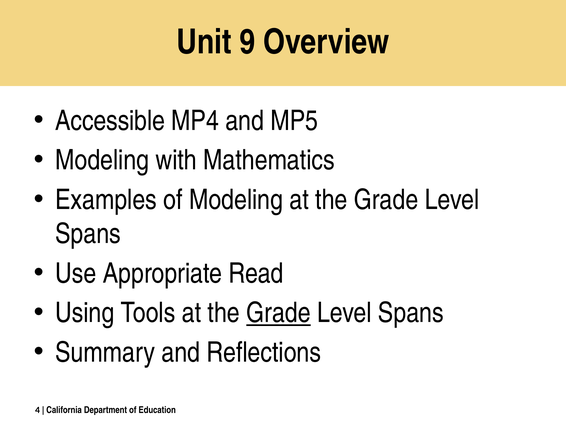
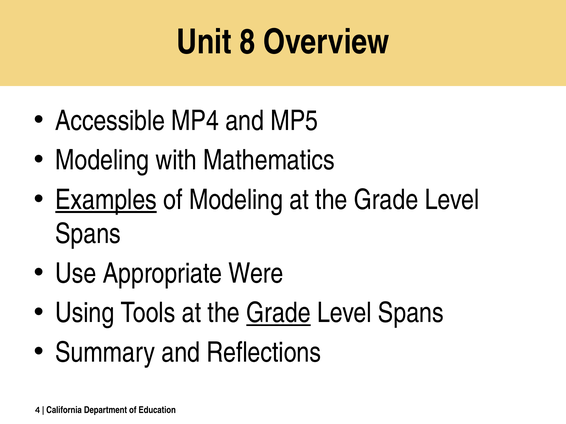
9: 9 -> 8
Examples underline: none -> present
Read: Read -> Were
